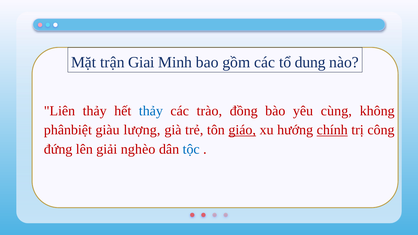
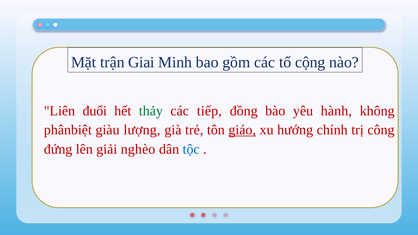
dung: dung -> cộng
Liên thảy: thảy -> đuổi
thảy at (151, 111) colour: blue -> green
trào: trào -> tiếp
cùng: cùng -> hành
chính underline: present -> none
